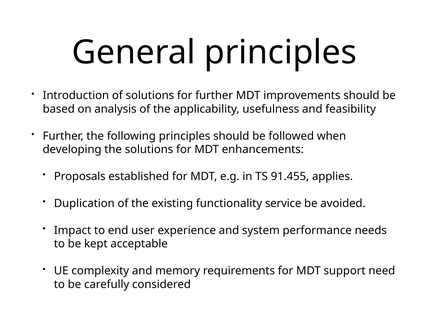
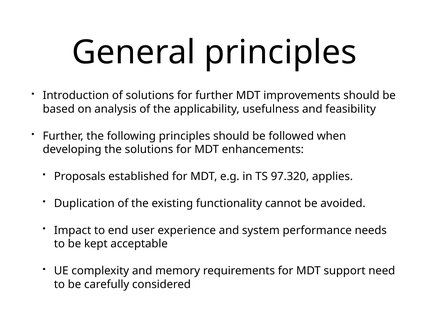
91.455: 91.455 -> 97.320
service: service -> cannot
